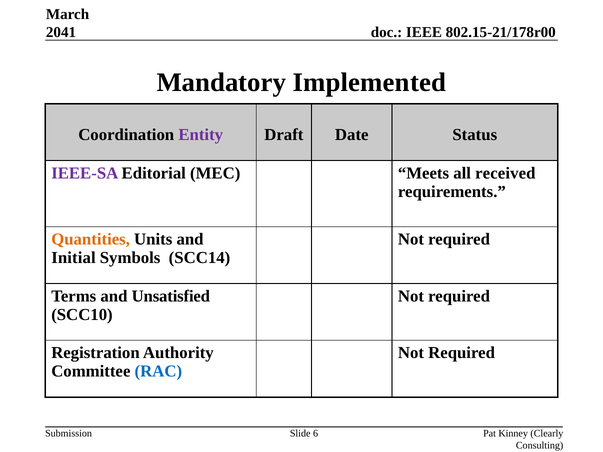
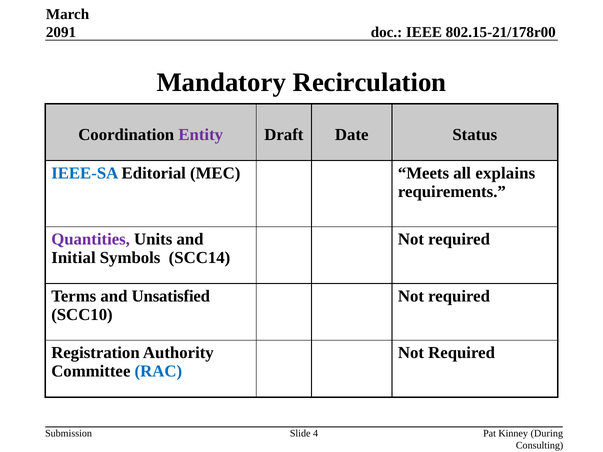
2041: 2041 -> 2091
Implemented: Implemented -> Recirculation
IEEE-SA colour: purple -> blue
received: received -> explains
Quantities colour: orange -> purple
6: 6 -> 4
Clearly: Clearly -> During
